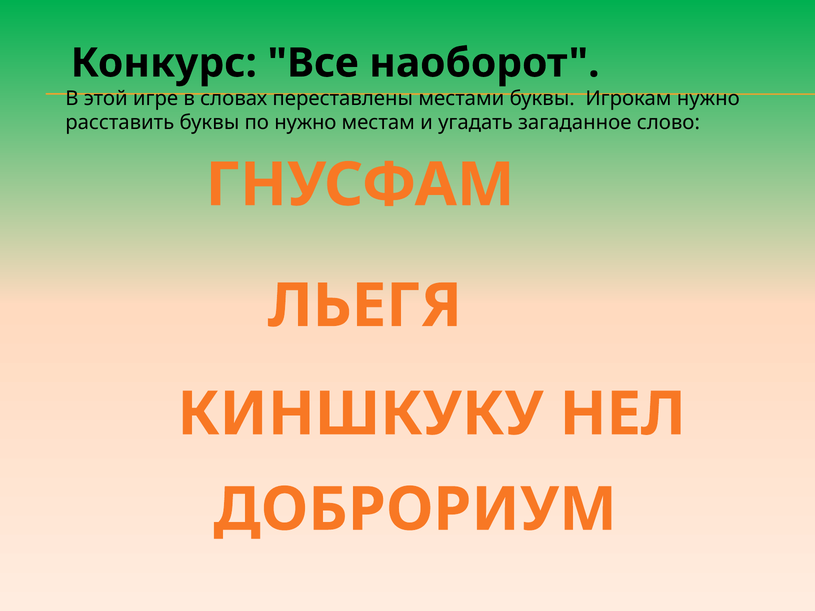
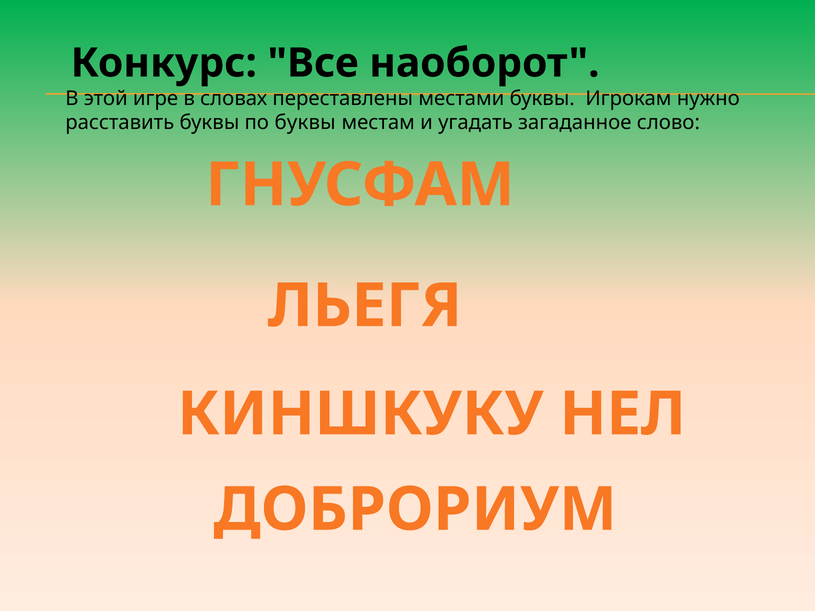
по нужно: нужно -> буквы
